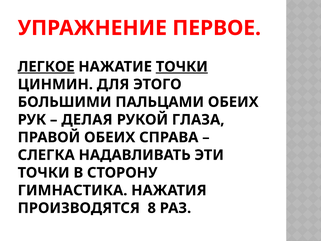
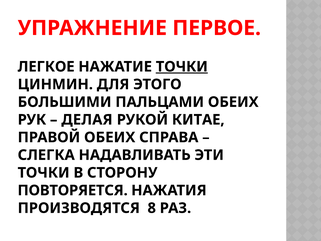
ЛЕГКОЕ underline: present -> none
ГЛАЗА: ГЛАЗА -> КИТАЕ
ГИМНАСТИКА: ГИМНАСТИКА -> ПОВТОРЯЕТСЯ
